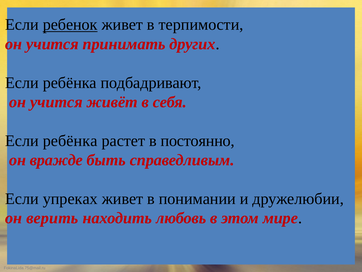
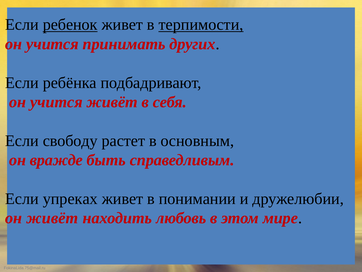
терпимости underline: none -> present
ребёнка at (70, 141): ребёнка -> свободу
постоянно: постоянно -> основным
он верить: верить -> живёт
